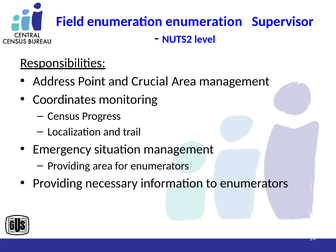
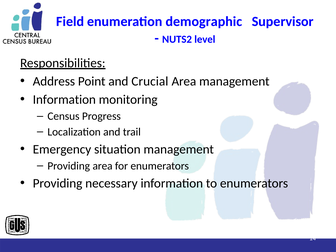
enumeration enumeration: enumeration -> demographic
Coordinates at (64, 100): Coordinates -> Information
